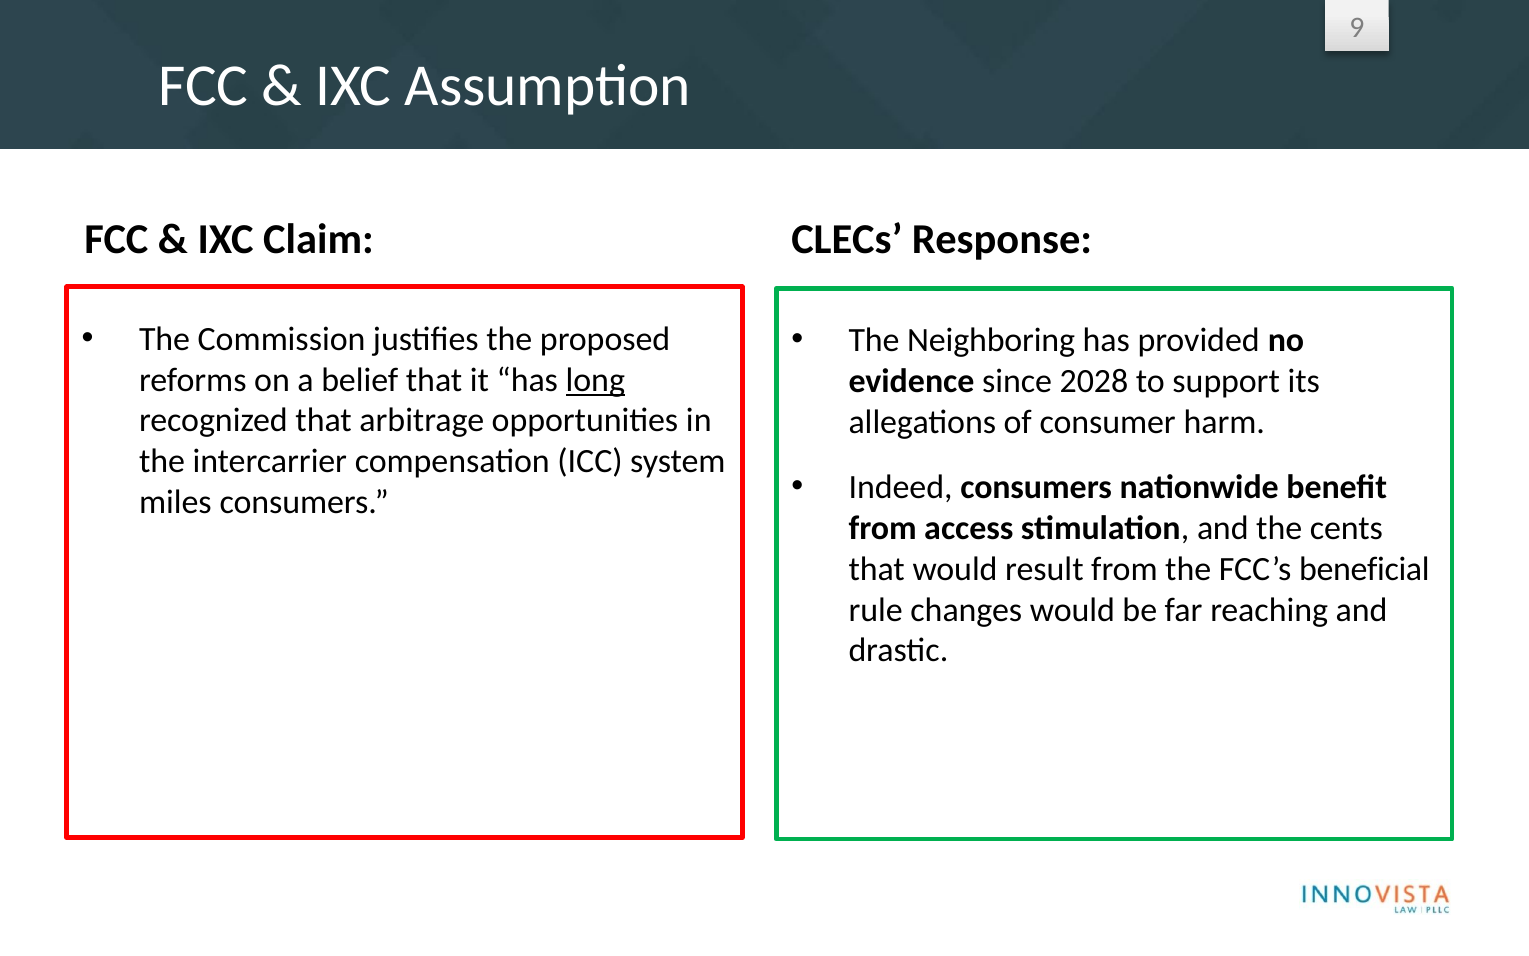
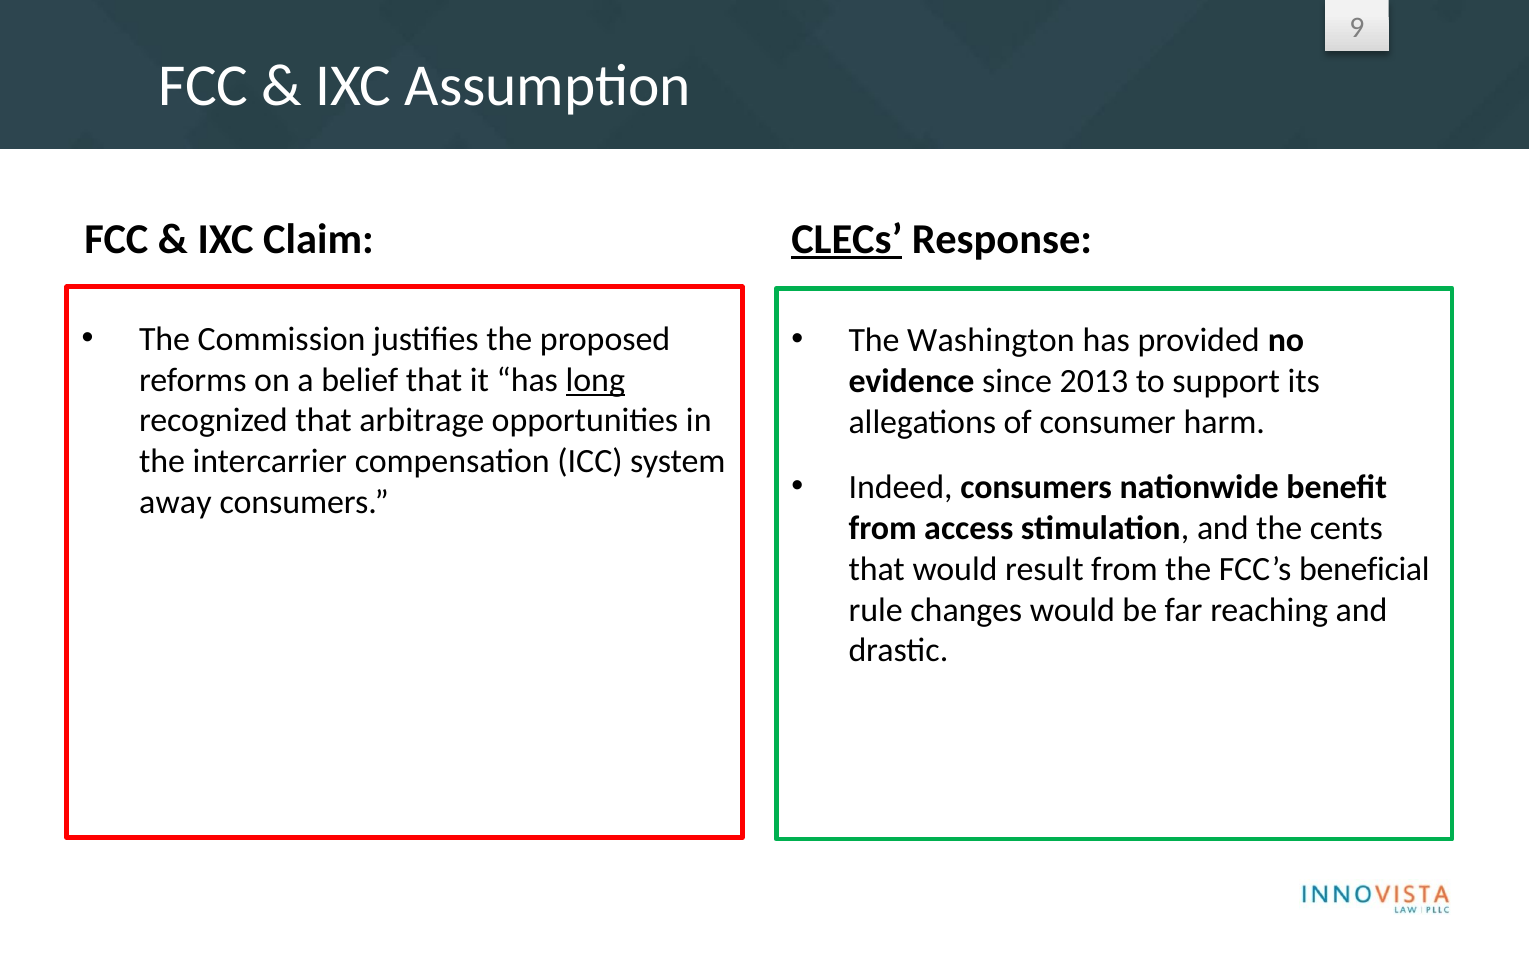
CLECs underline: none -> present
Neighboring: Neighboring -> Washington
2028: 2028 -> 2013
miles: miles -> away
